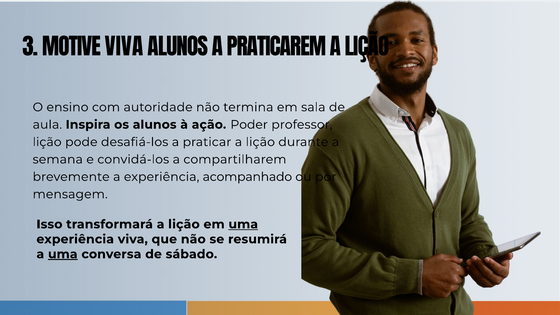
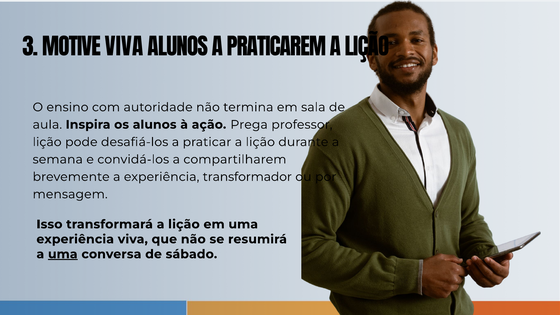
Poder: Poder -> Prega
acompanhado: acompanhado -> transformador
uma at (243, 224) underline: present -> none
